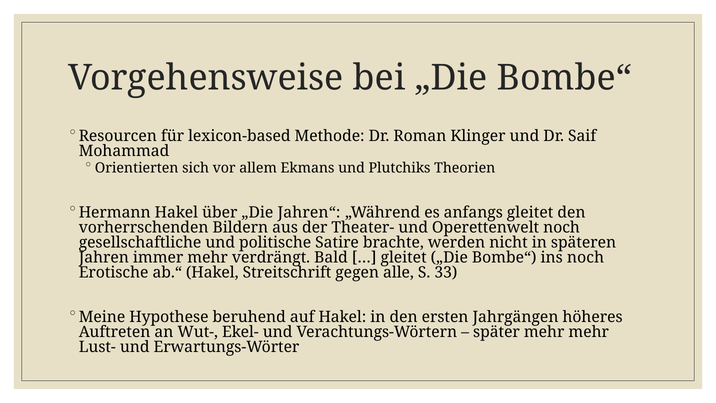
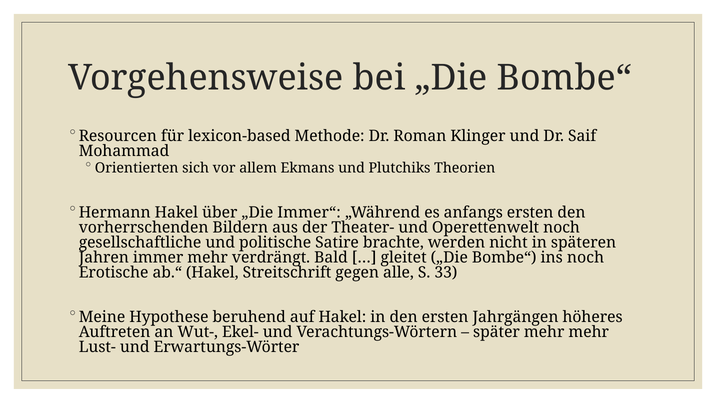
Jahren“: Jahren“ -> Immer“
anfangs gleitet: gleitet -> ersten
